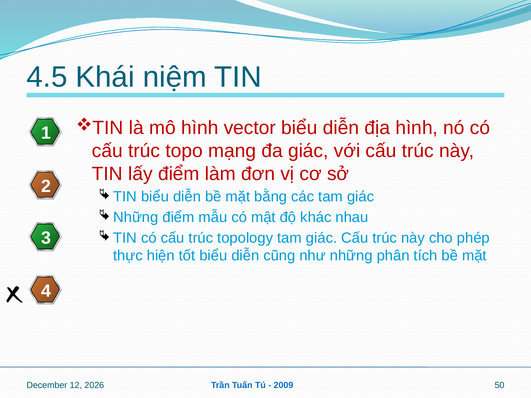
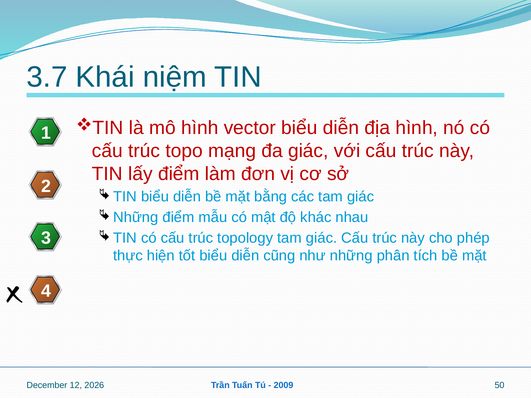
4.5: 4.5 -> 3.7
